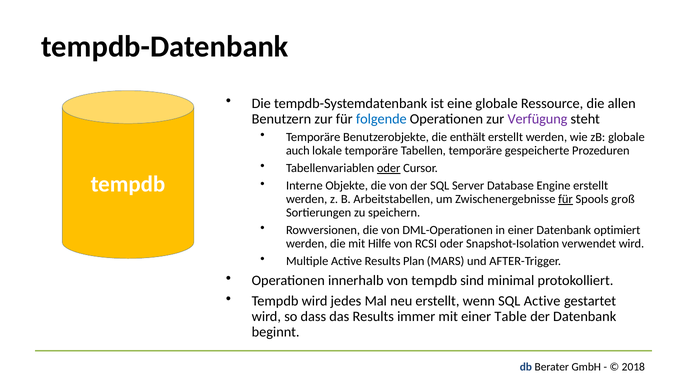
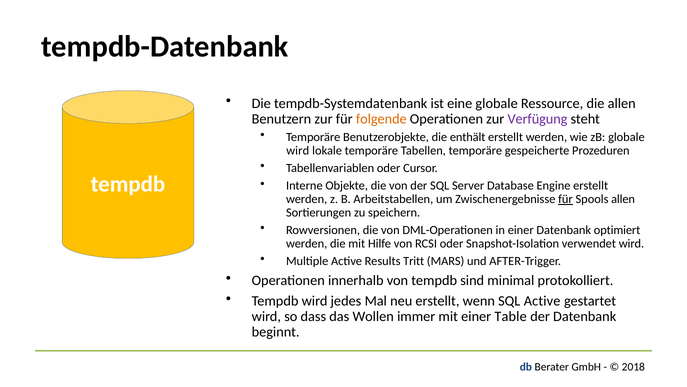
folgende colour: blue -> orange
auch at (298, 150): auch -> wird
oder at (389, 168) underline: present -> none
Spools groß: groß -> allen
Plan: Plan -> Tritt
das Results: Results -> Wollen
